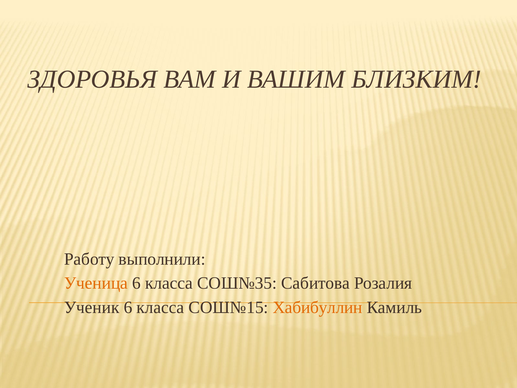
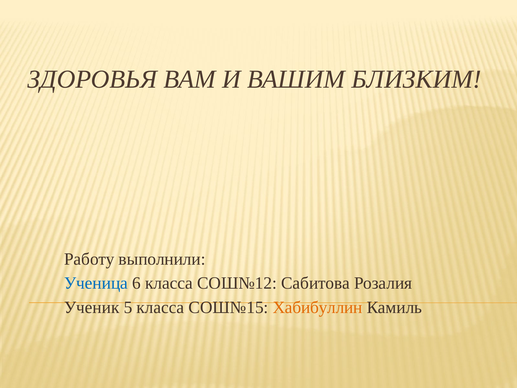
Ученица colour: orange -> blue
СОШ№35: СОШ№35 -> СОШ№12
Ученик 6: 6 -> 5
